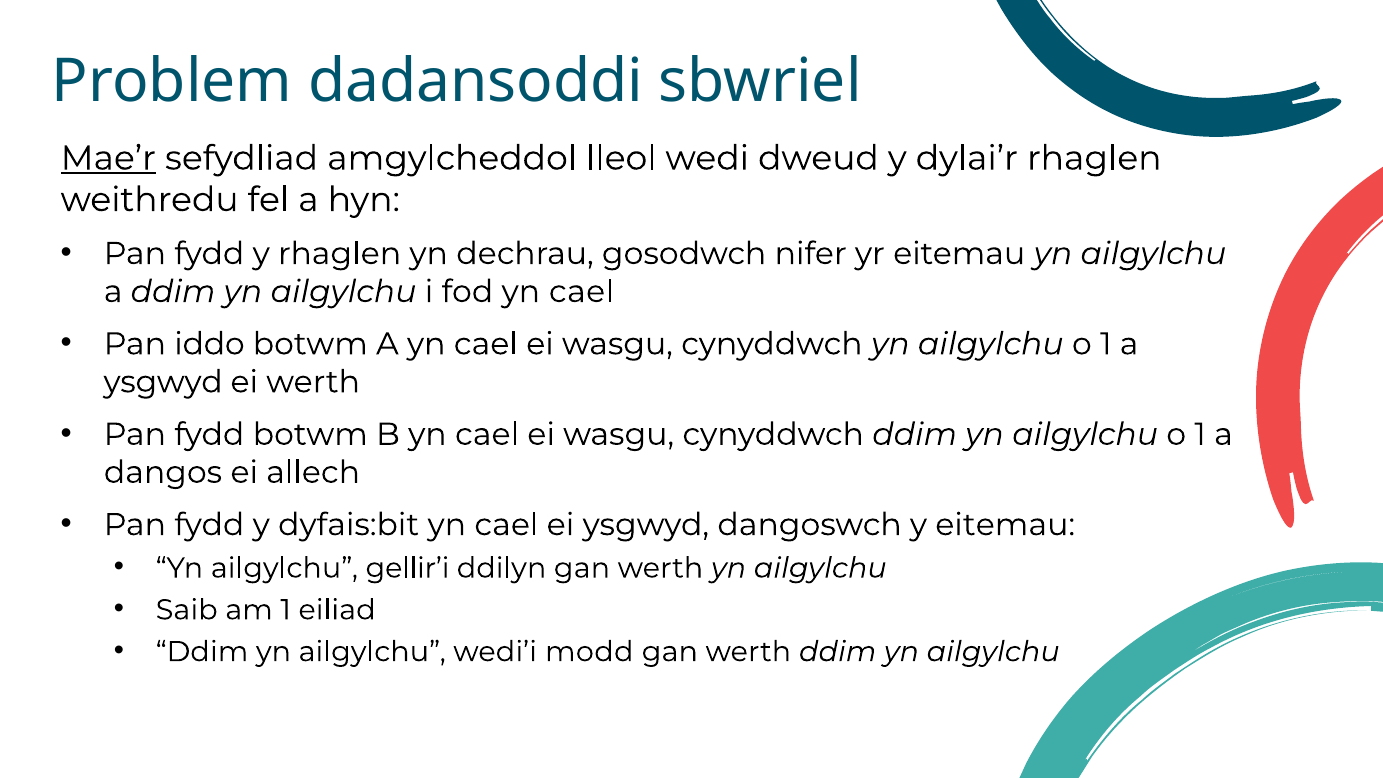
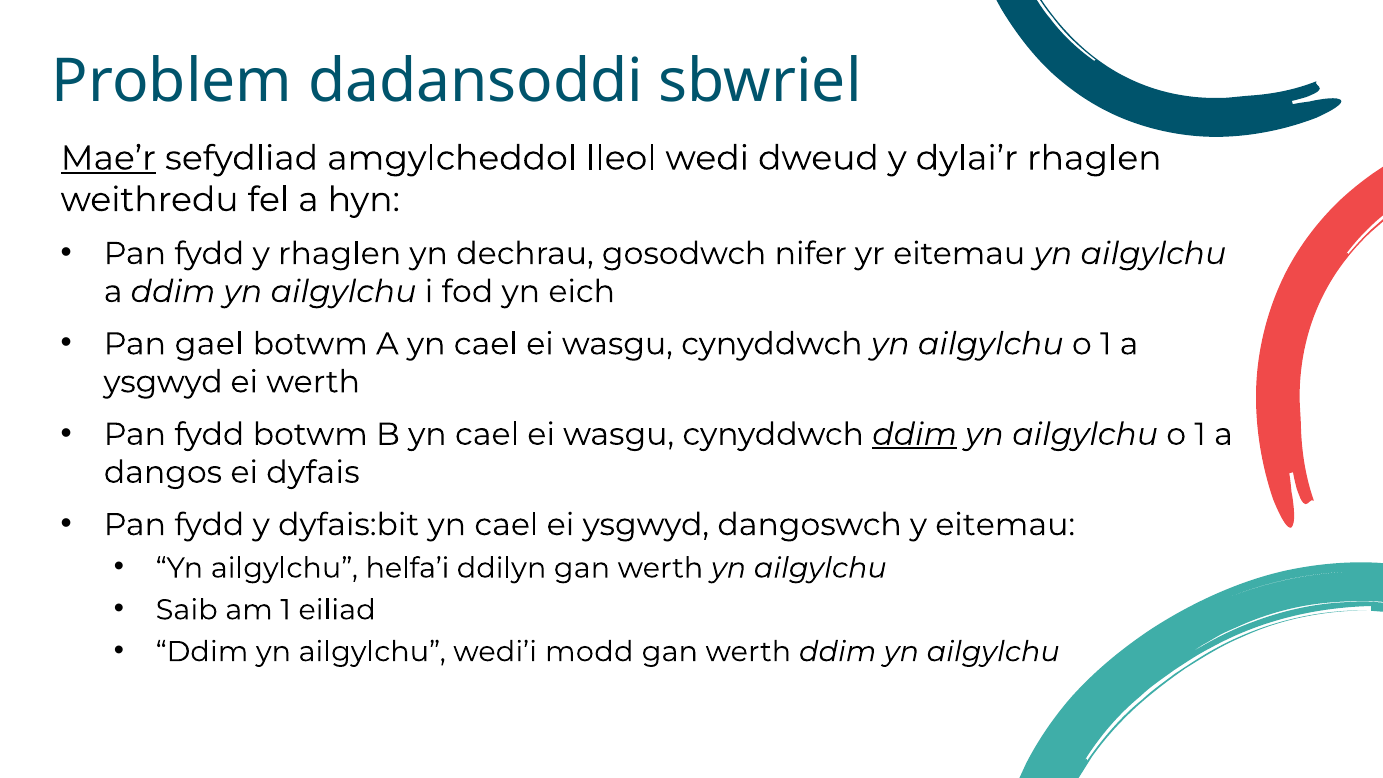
fod yn cael: cael -> eich
iddo: iddo -> gael
ddim at (915, 434) underline: none -> present
allech: allech -> dyfais
gellir’i: gellir’i -> helfa’i
